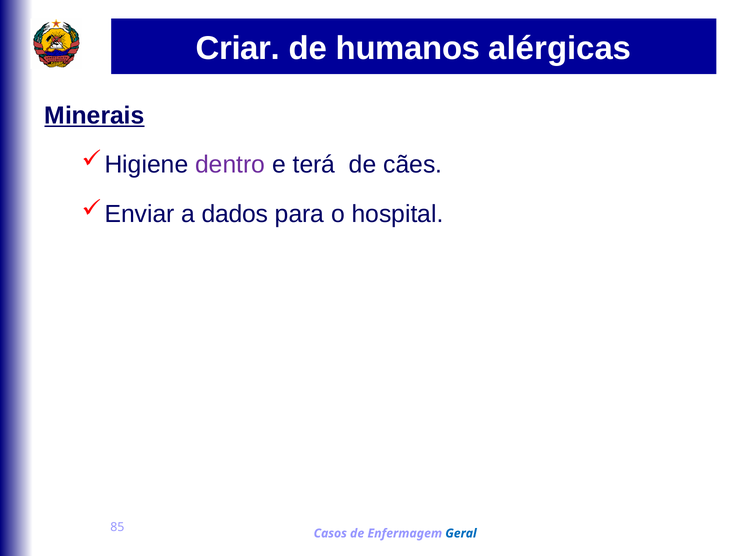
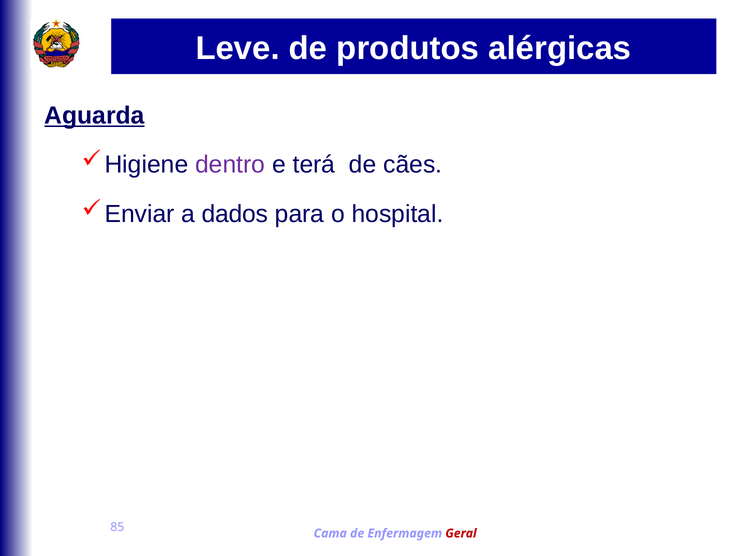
Criar: Criar -> Leve
humanos: humanos -> produtos
Minerais: Minerais -> Aguarda
Casos: Casos -> Cama
Geral colour: blue -> red
